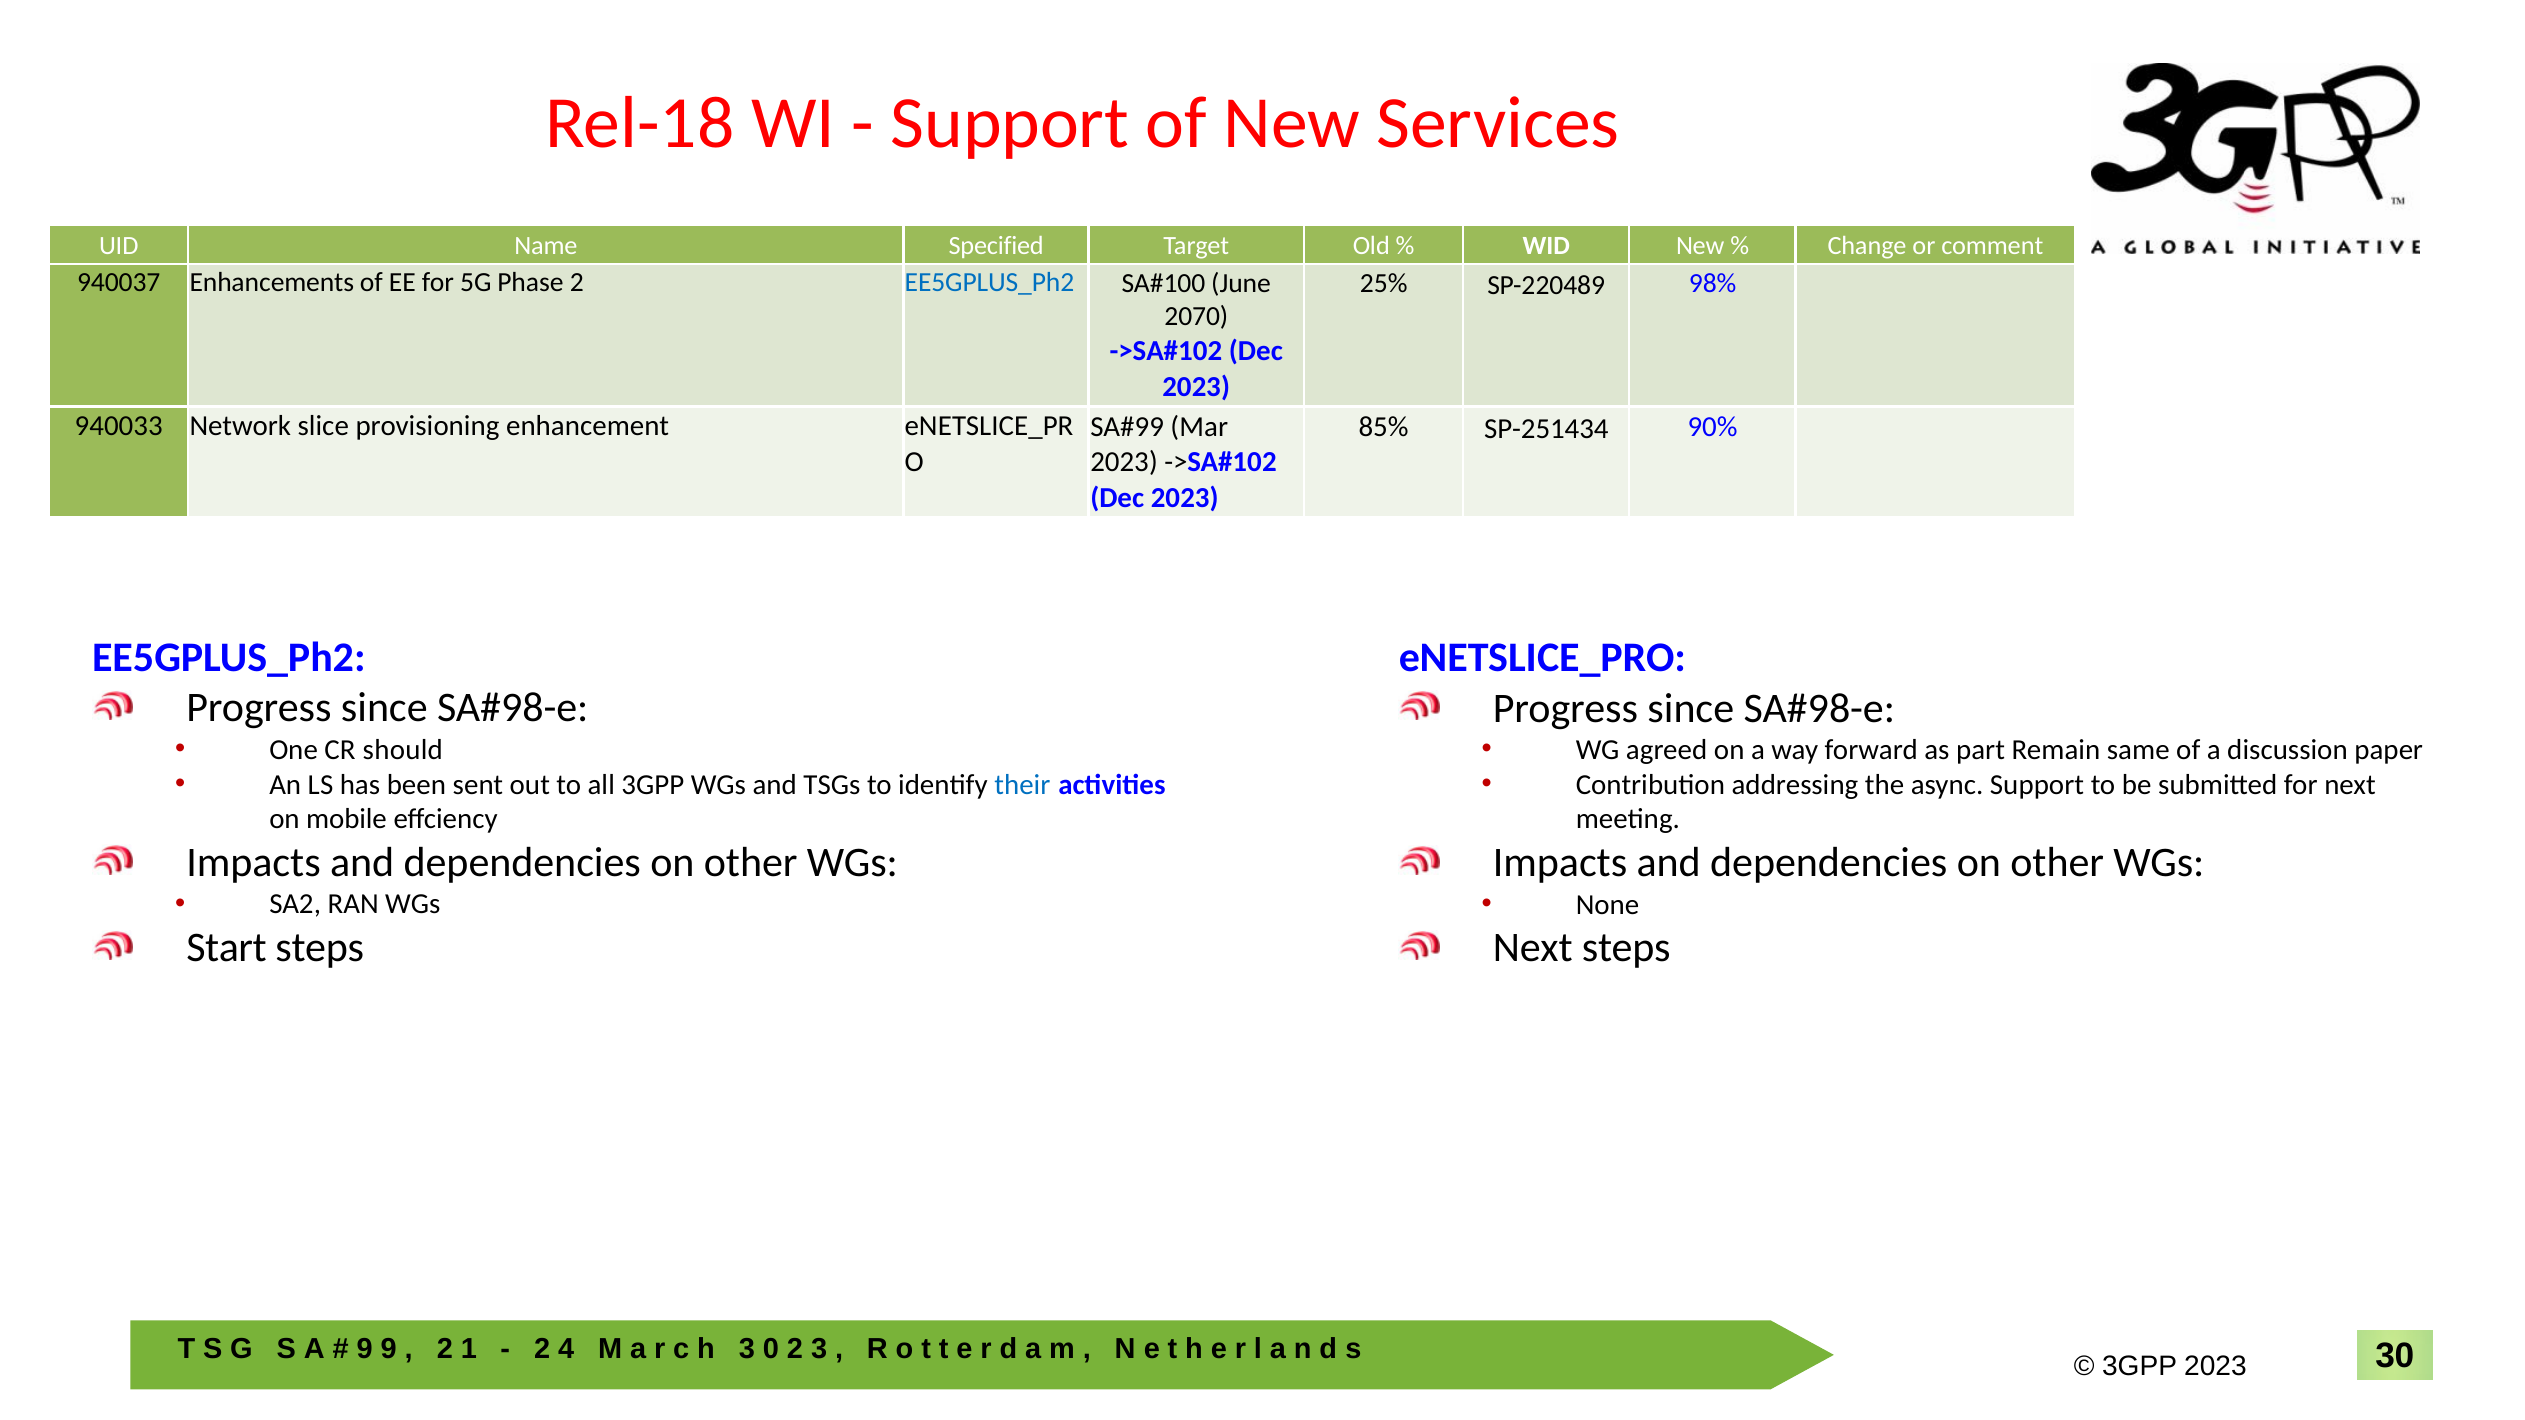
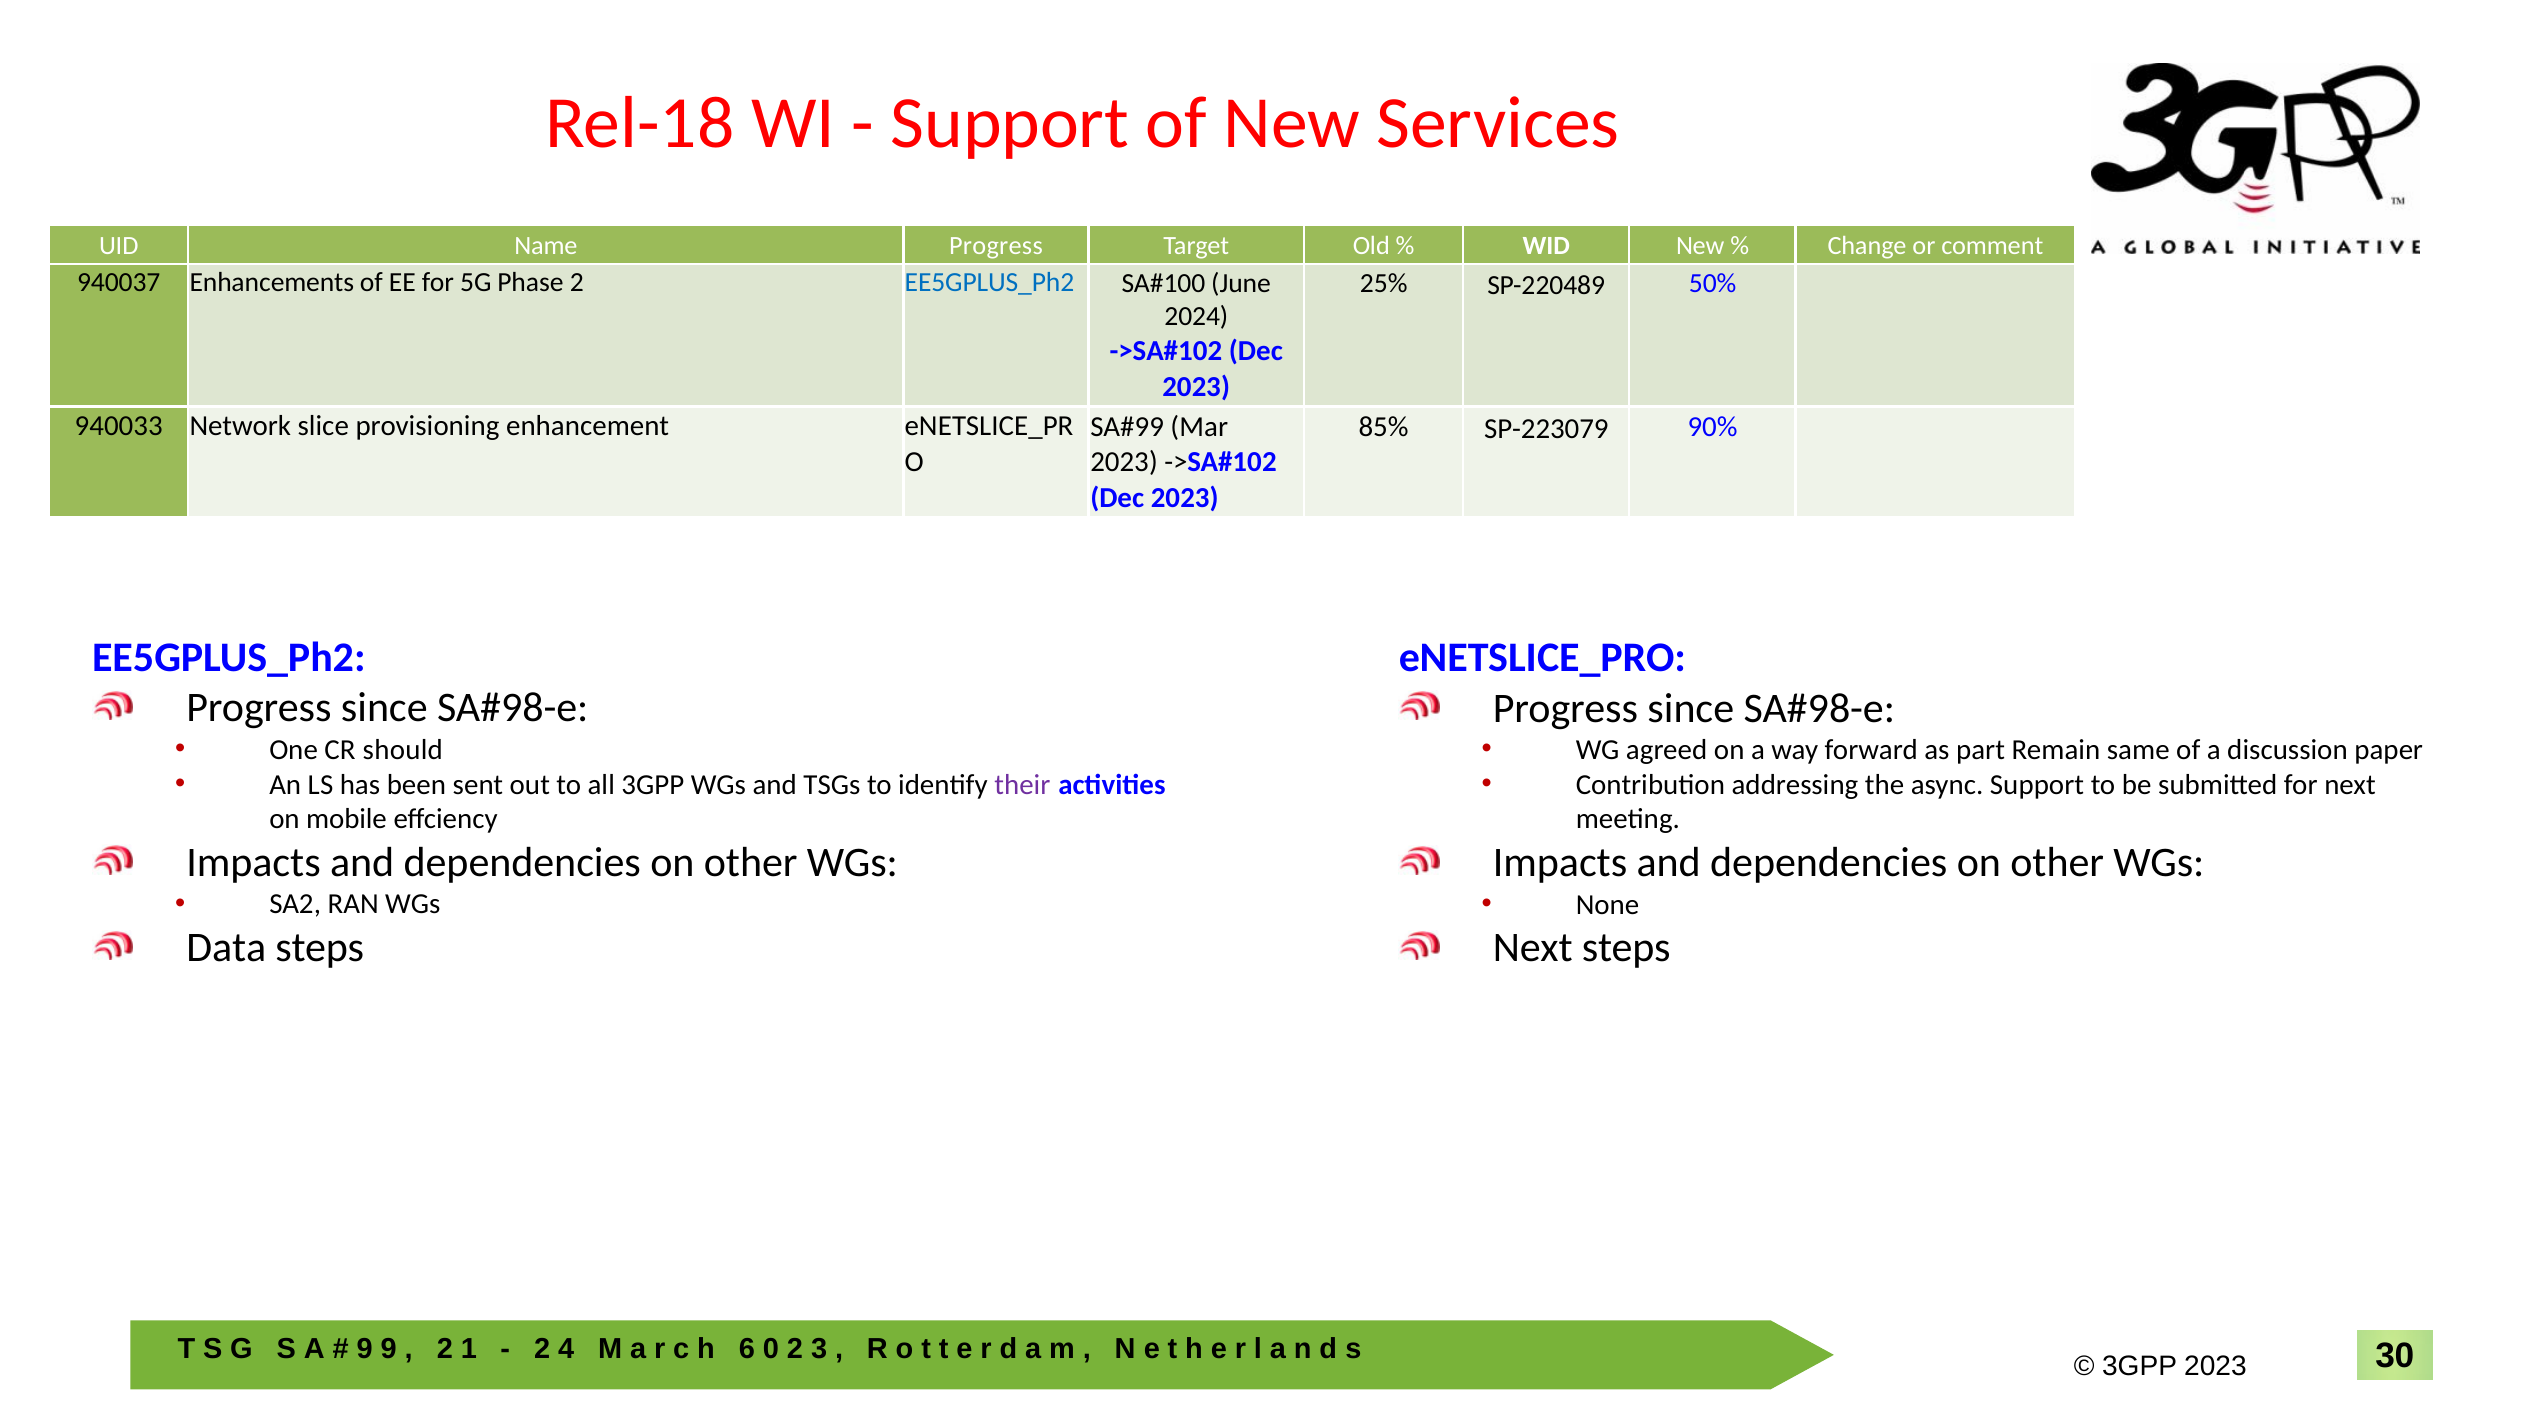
Name Specified: Specified -> Progress
98%: 98% -> 50%
2070: 2070 -> 2024
SP-251434: SP-251434 -> SP-223079
their colour: blue -> purple
Start: Start -> Data
3 at (747, 1349): 3 -> 6
